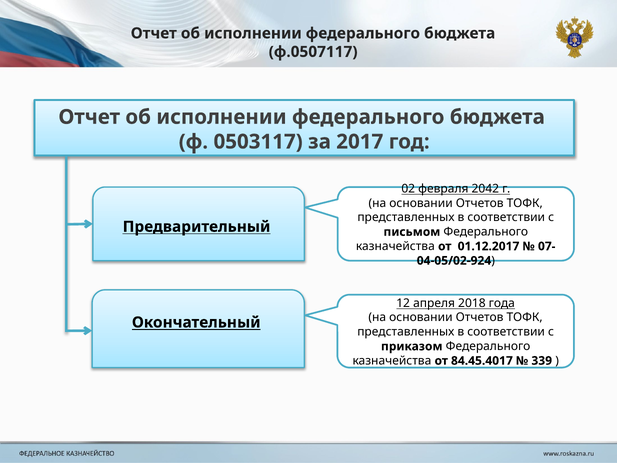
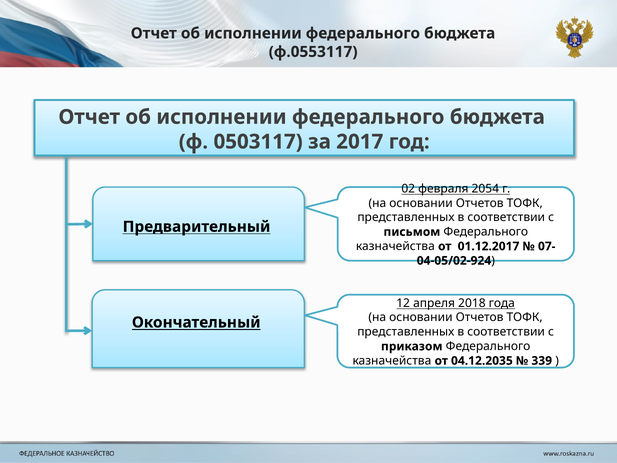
ф.0507117: ф.0507117 -> ф.0553117
2042: 2042 -> 2054
84.45.4017: 84.45.4017 -> 04.12.2035
